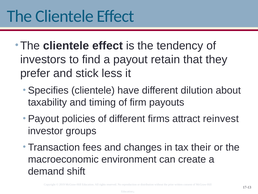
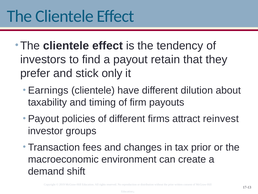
less: less -> only
Specifies: Specifies -> Earnings
tax their: their -> prior
